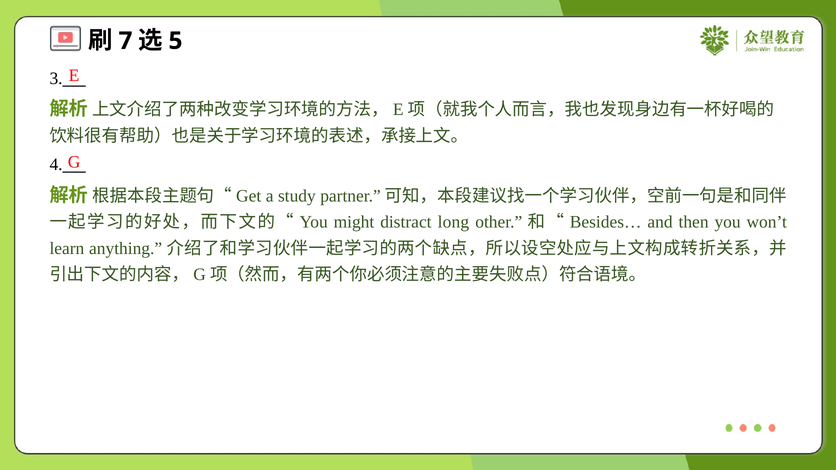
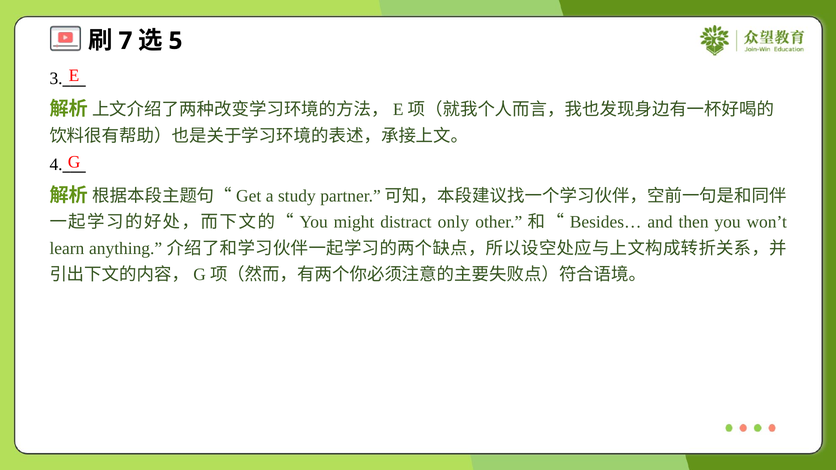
long: long -> only
